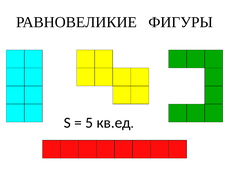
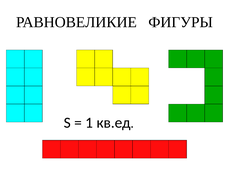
5: 5 -> 1
